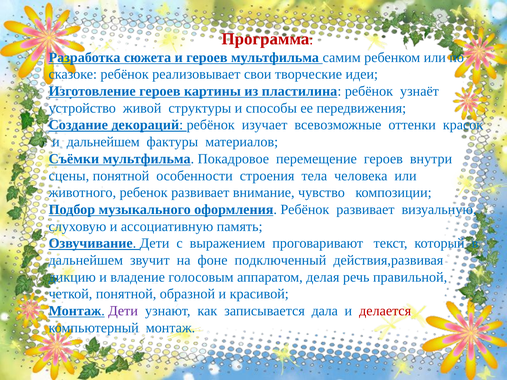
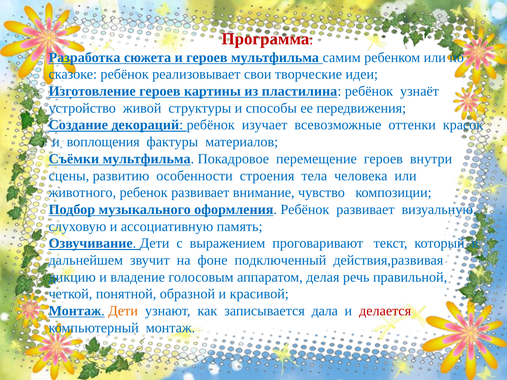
и дальнейшем: дальнейшем -> воплощения
сцены понятной: понятной -> развитию
Дети at (123, 311) colour: purple -> orange
